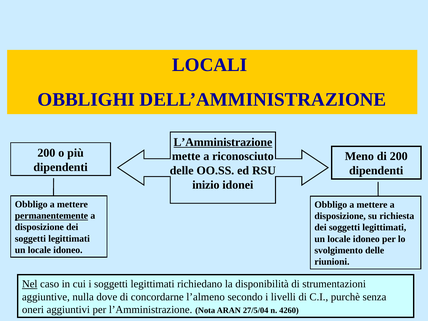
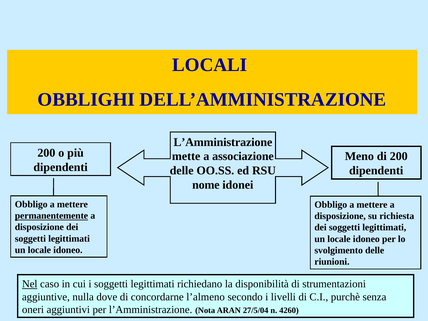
L’Amministrazione at (223, 142) underline: present -> none
riconosciuto: riconosciuto -> associazione
inizio: inizio -> nome
